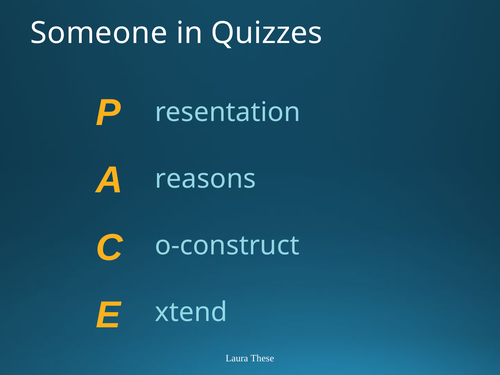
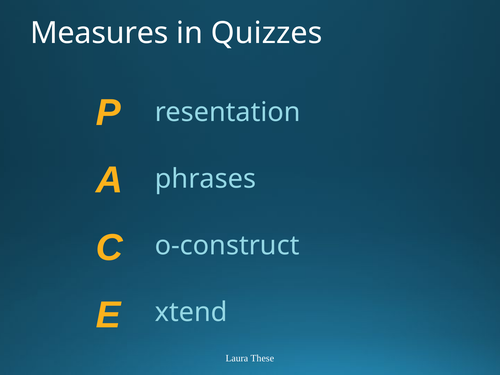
Someone: Someone -> Measures
reasons: reasons -> phrases
